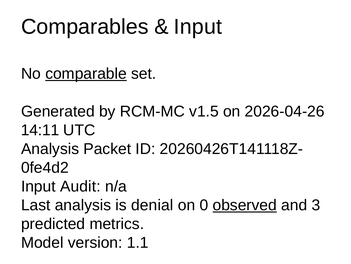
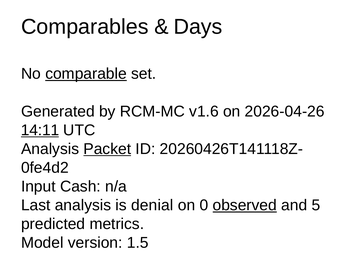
Input at (198, 27): Input -> Days
v1.5: v1.5 -> v1.6
14:11 underline: none -> present
Packet underline: none -> present
Audit: Audit -> Cash
3: 3 -> 5
1.1: 1.1 -> 1.5
